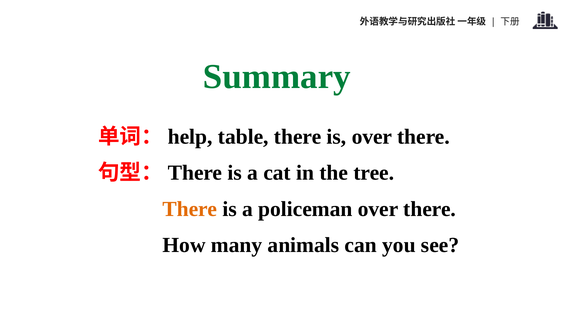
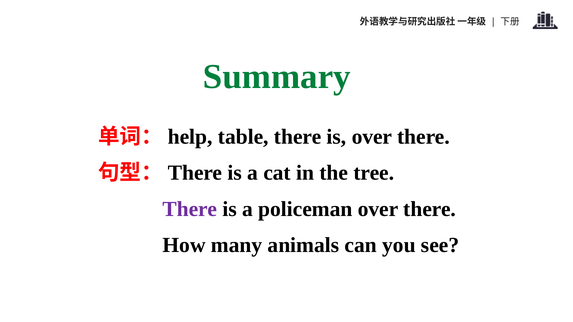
There at (190, 209) colour: orange -> purple
